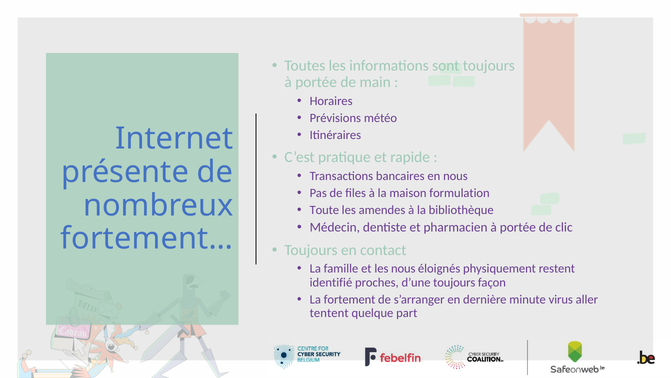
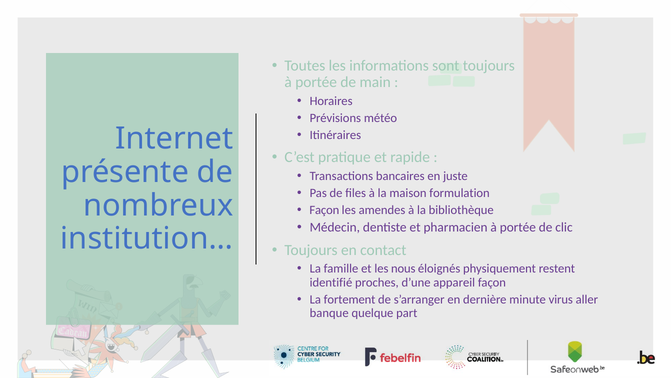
en nous: nous -> juste
Toute at (324, 210): Toute -> Façon
fortement…: fortement… -> institution…
d’une toujours: toujours -> appareil
tentent: tentent -> banque
